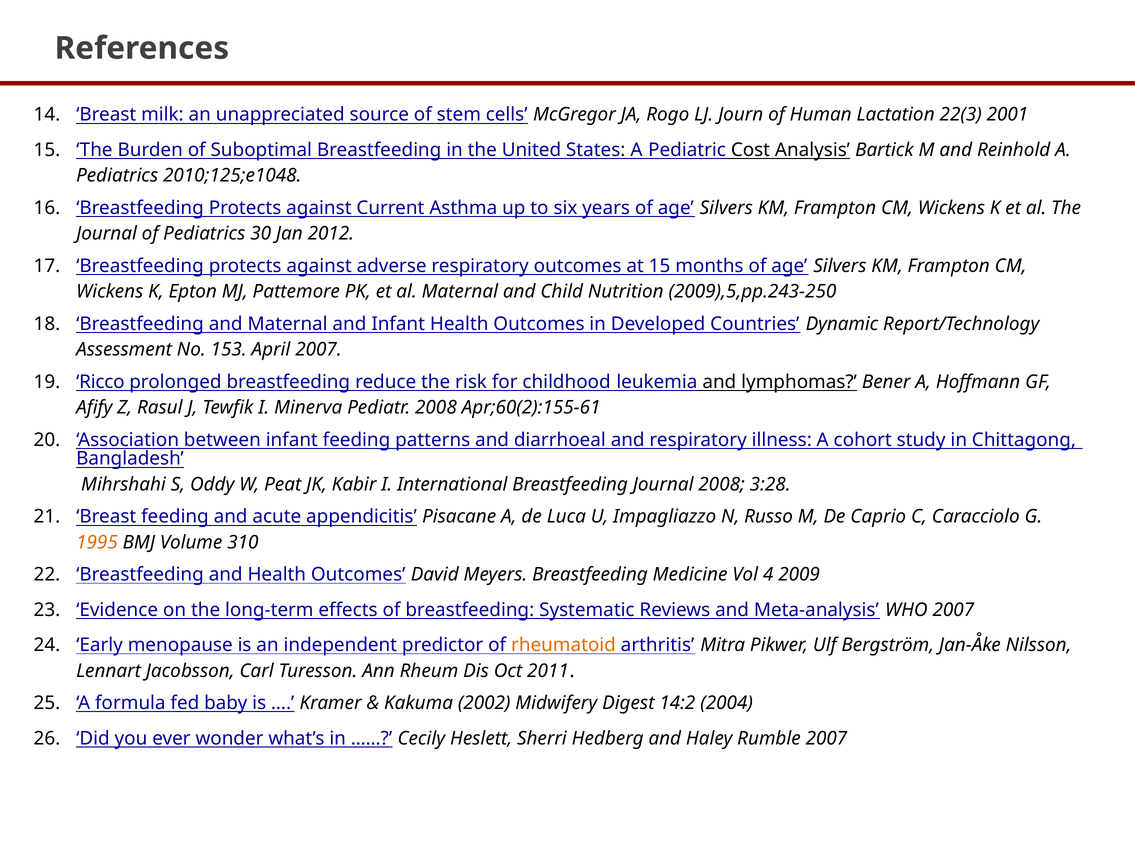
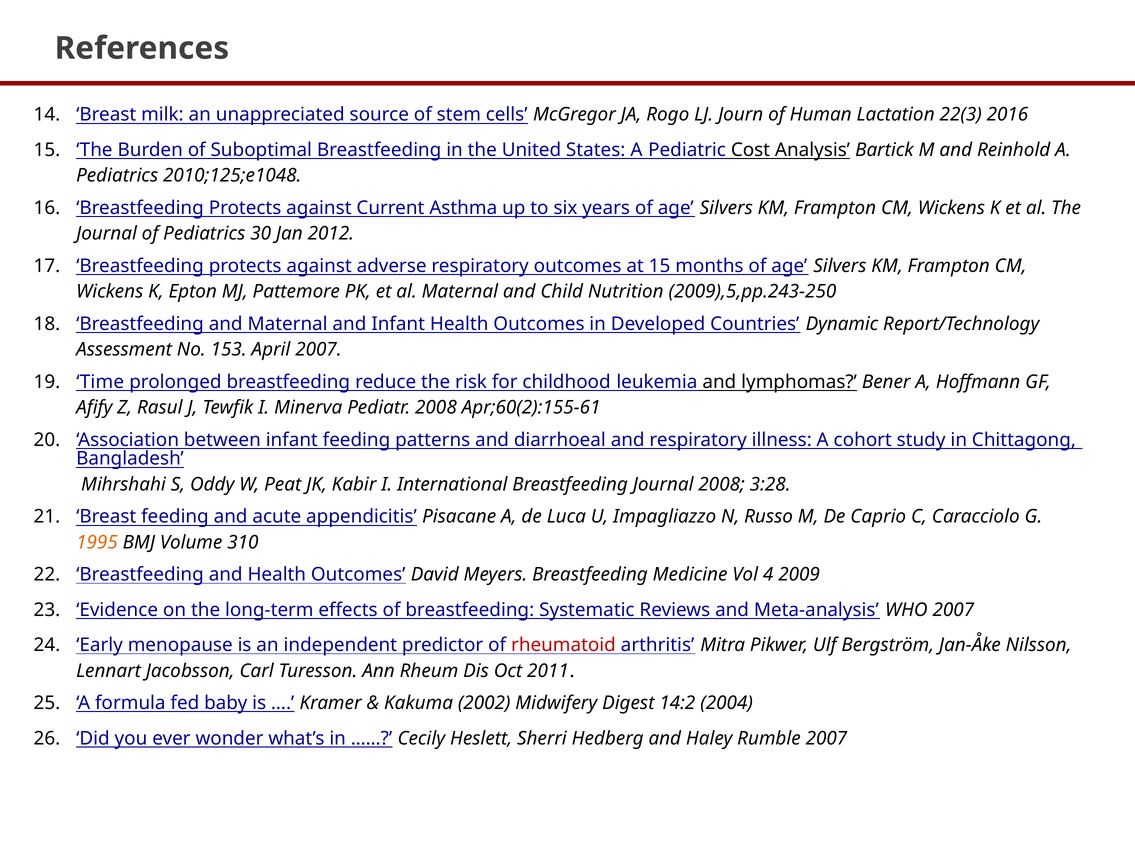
2001: 2001 -> 2016
Ricco: Ricco -> Time
rheumatoid colour: orange -> red
